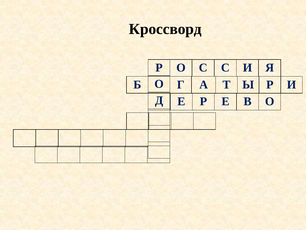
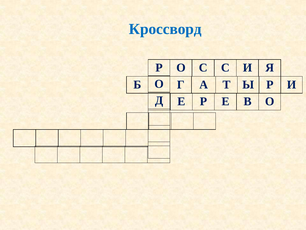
Кроссворд colour: black -> blue
